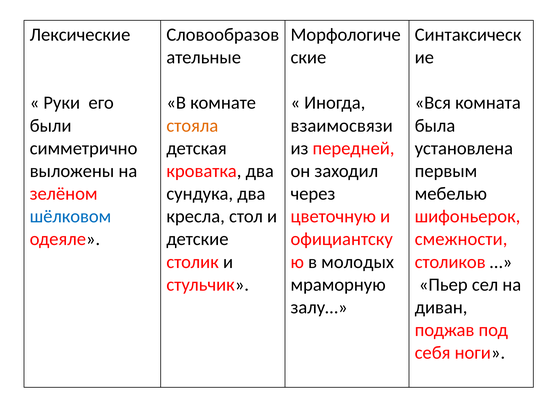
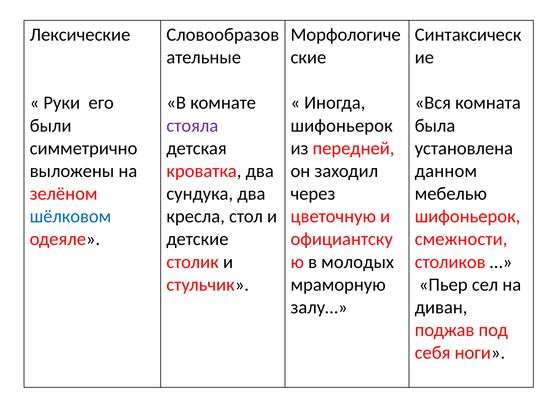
стояла colour: orange -> purple
взаимосвязи at (342, 125): взаимосвязи -> шифоньерок
первым: первым -> данном
